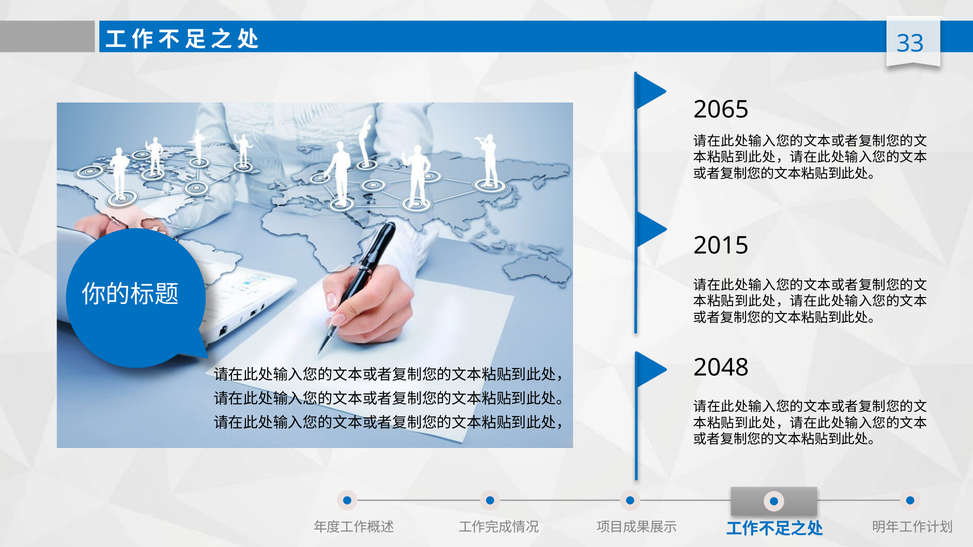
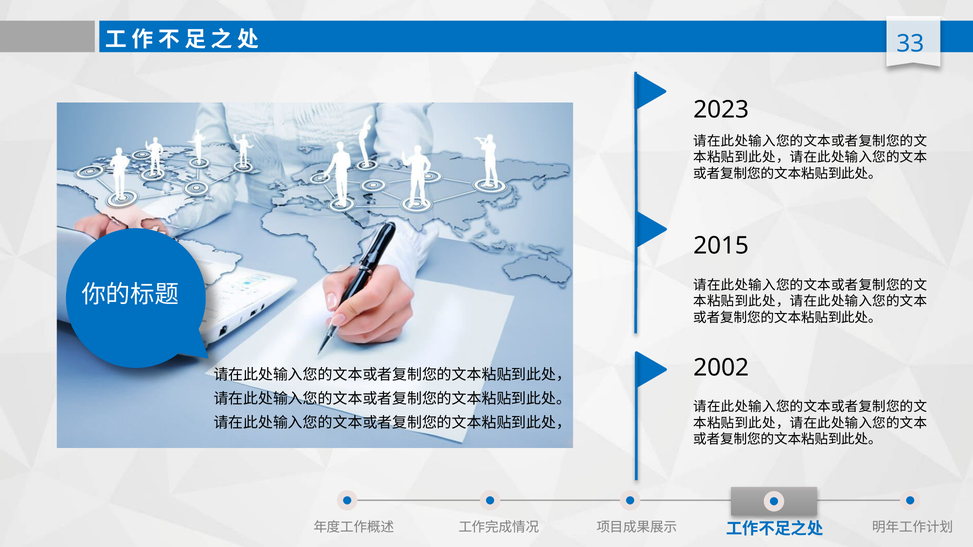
2065: 2065 -> 2023
2048: 2048 -> 2002
